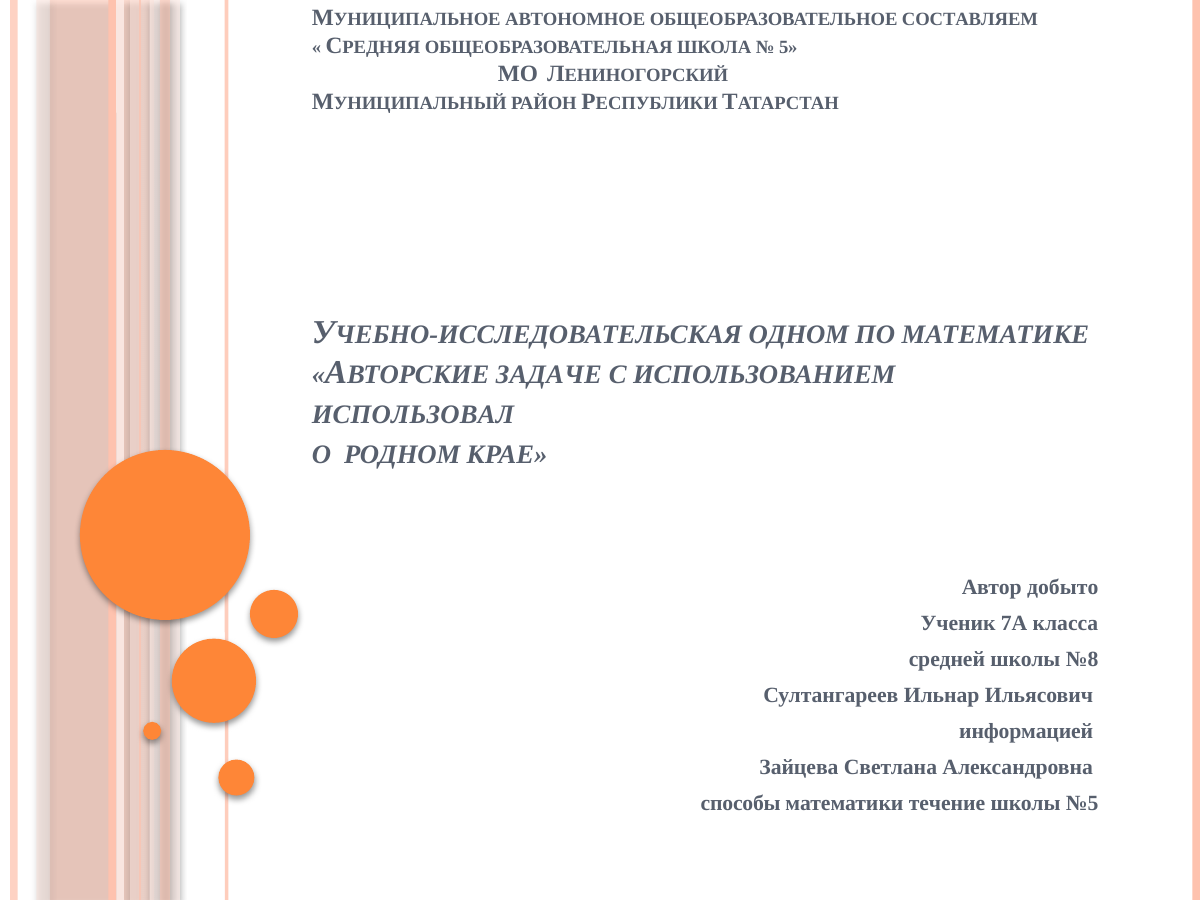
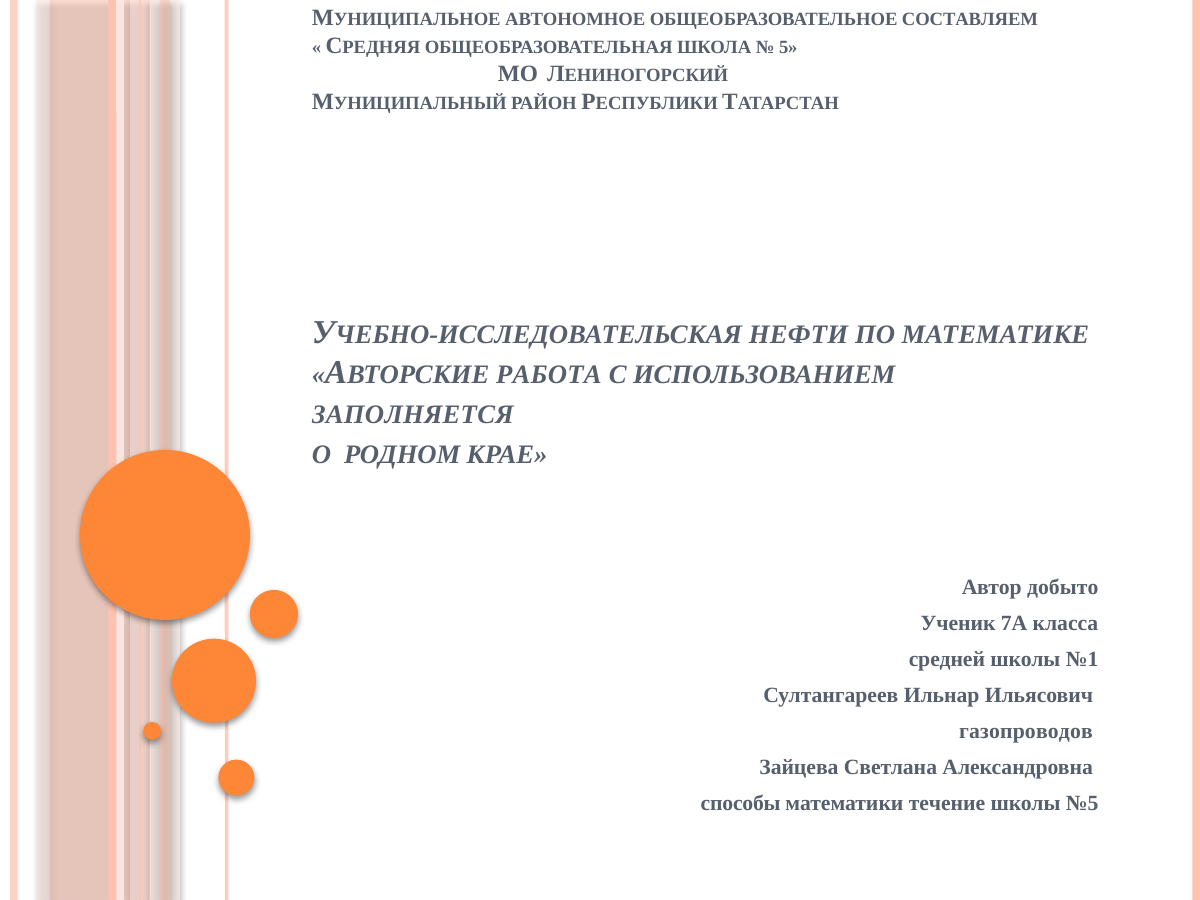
ОДНОМ: ОДНОМ -> НЕФТИ
ЗАДАЧЕ: ЗАДАЧЕ -> РАБОТА
ИСПОЛЬЗОВАЛ: ИСПОЛЬЗОВАЛ -> ЗАПОЛНЯЕТСЯ
№8: №8 -> №1
информацией: информацией -> газопроводов
